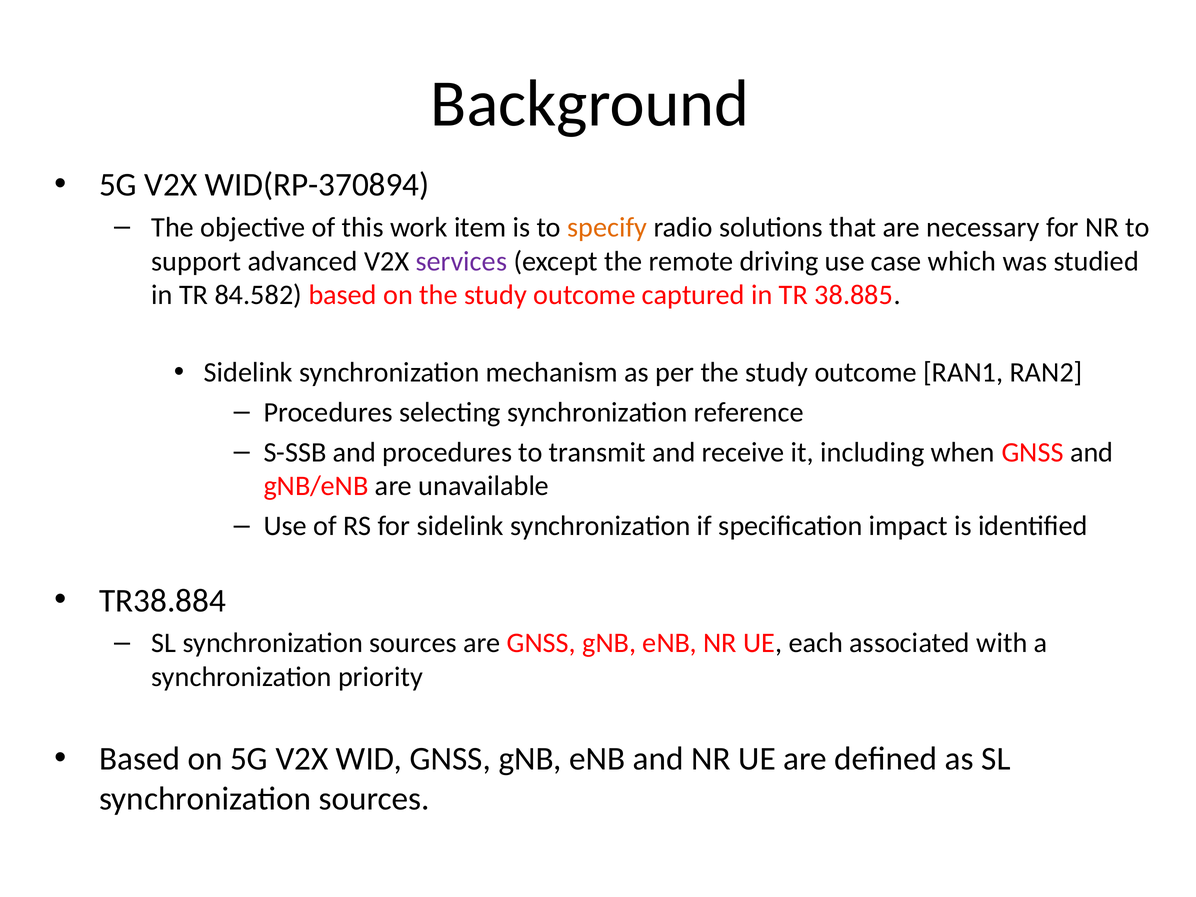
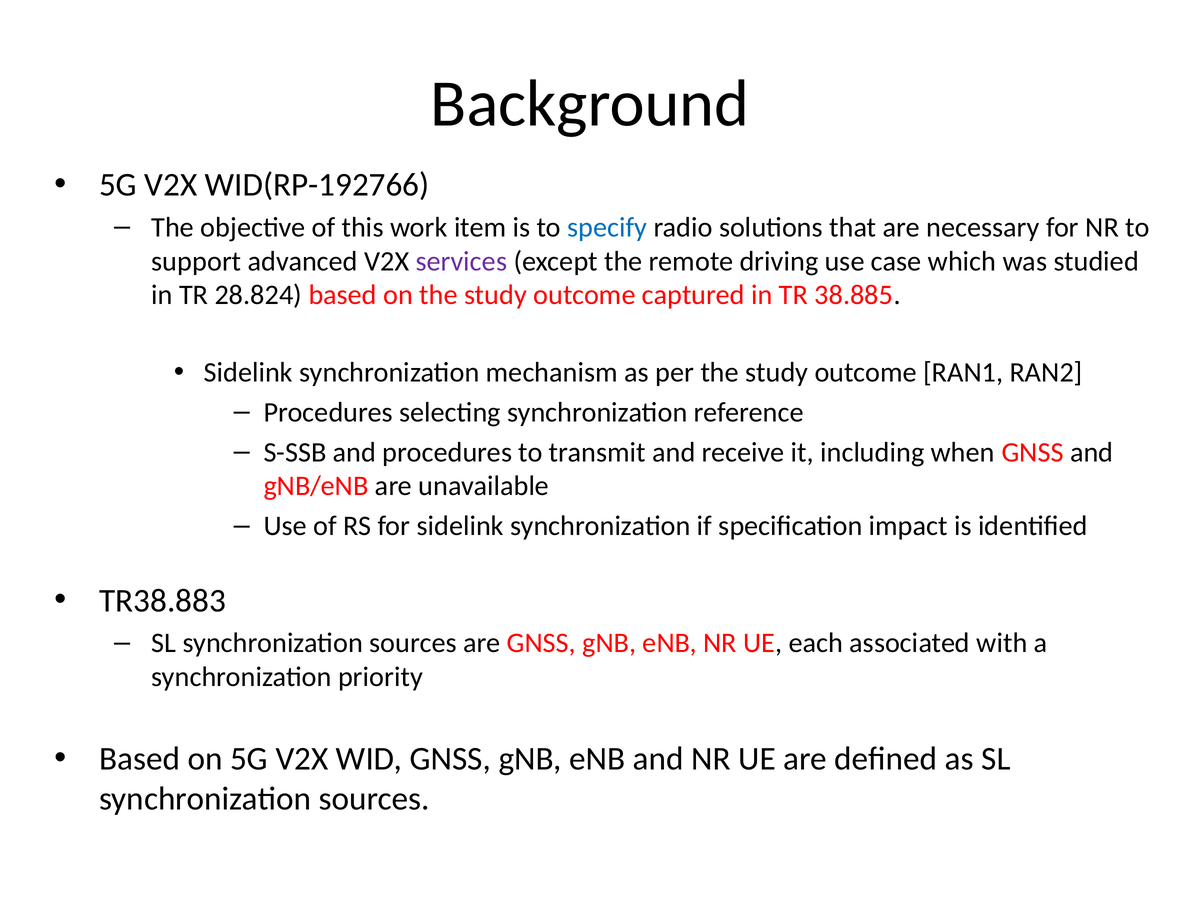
WID(RP-370894: WID(RP-370894 -> WID(RP-192766
specify colour: orange -> blue
84.582: 84.582 -> 28.824
TR38.884: TR38.884 -> TR38.883
